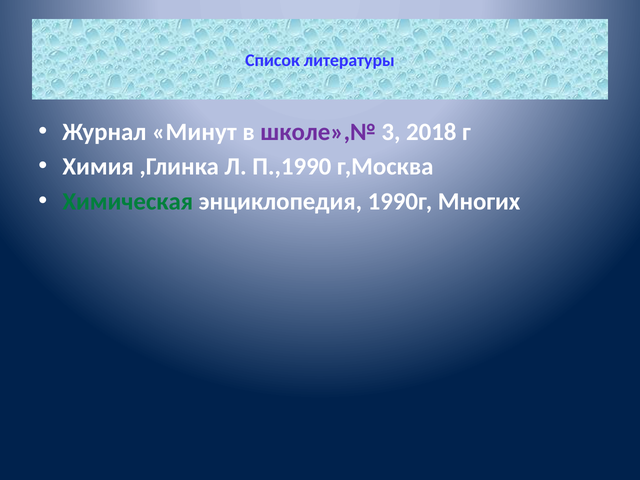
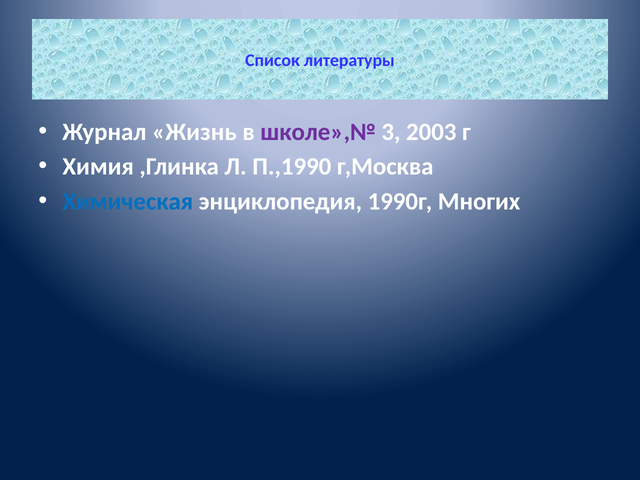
Минут: Минут -> Жизнь
2018: 2018 -> 2003
Химическая colour: green -> blue
